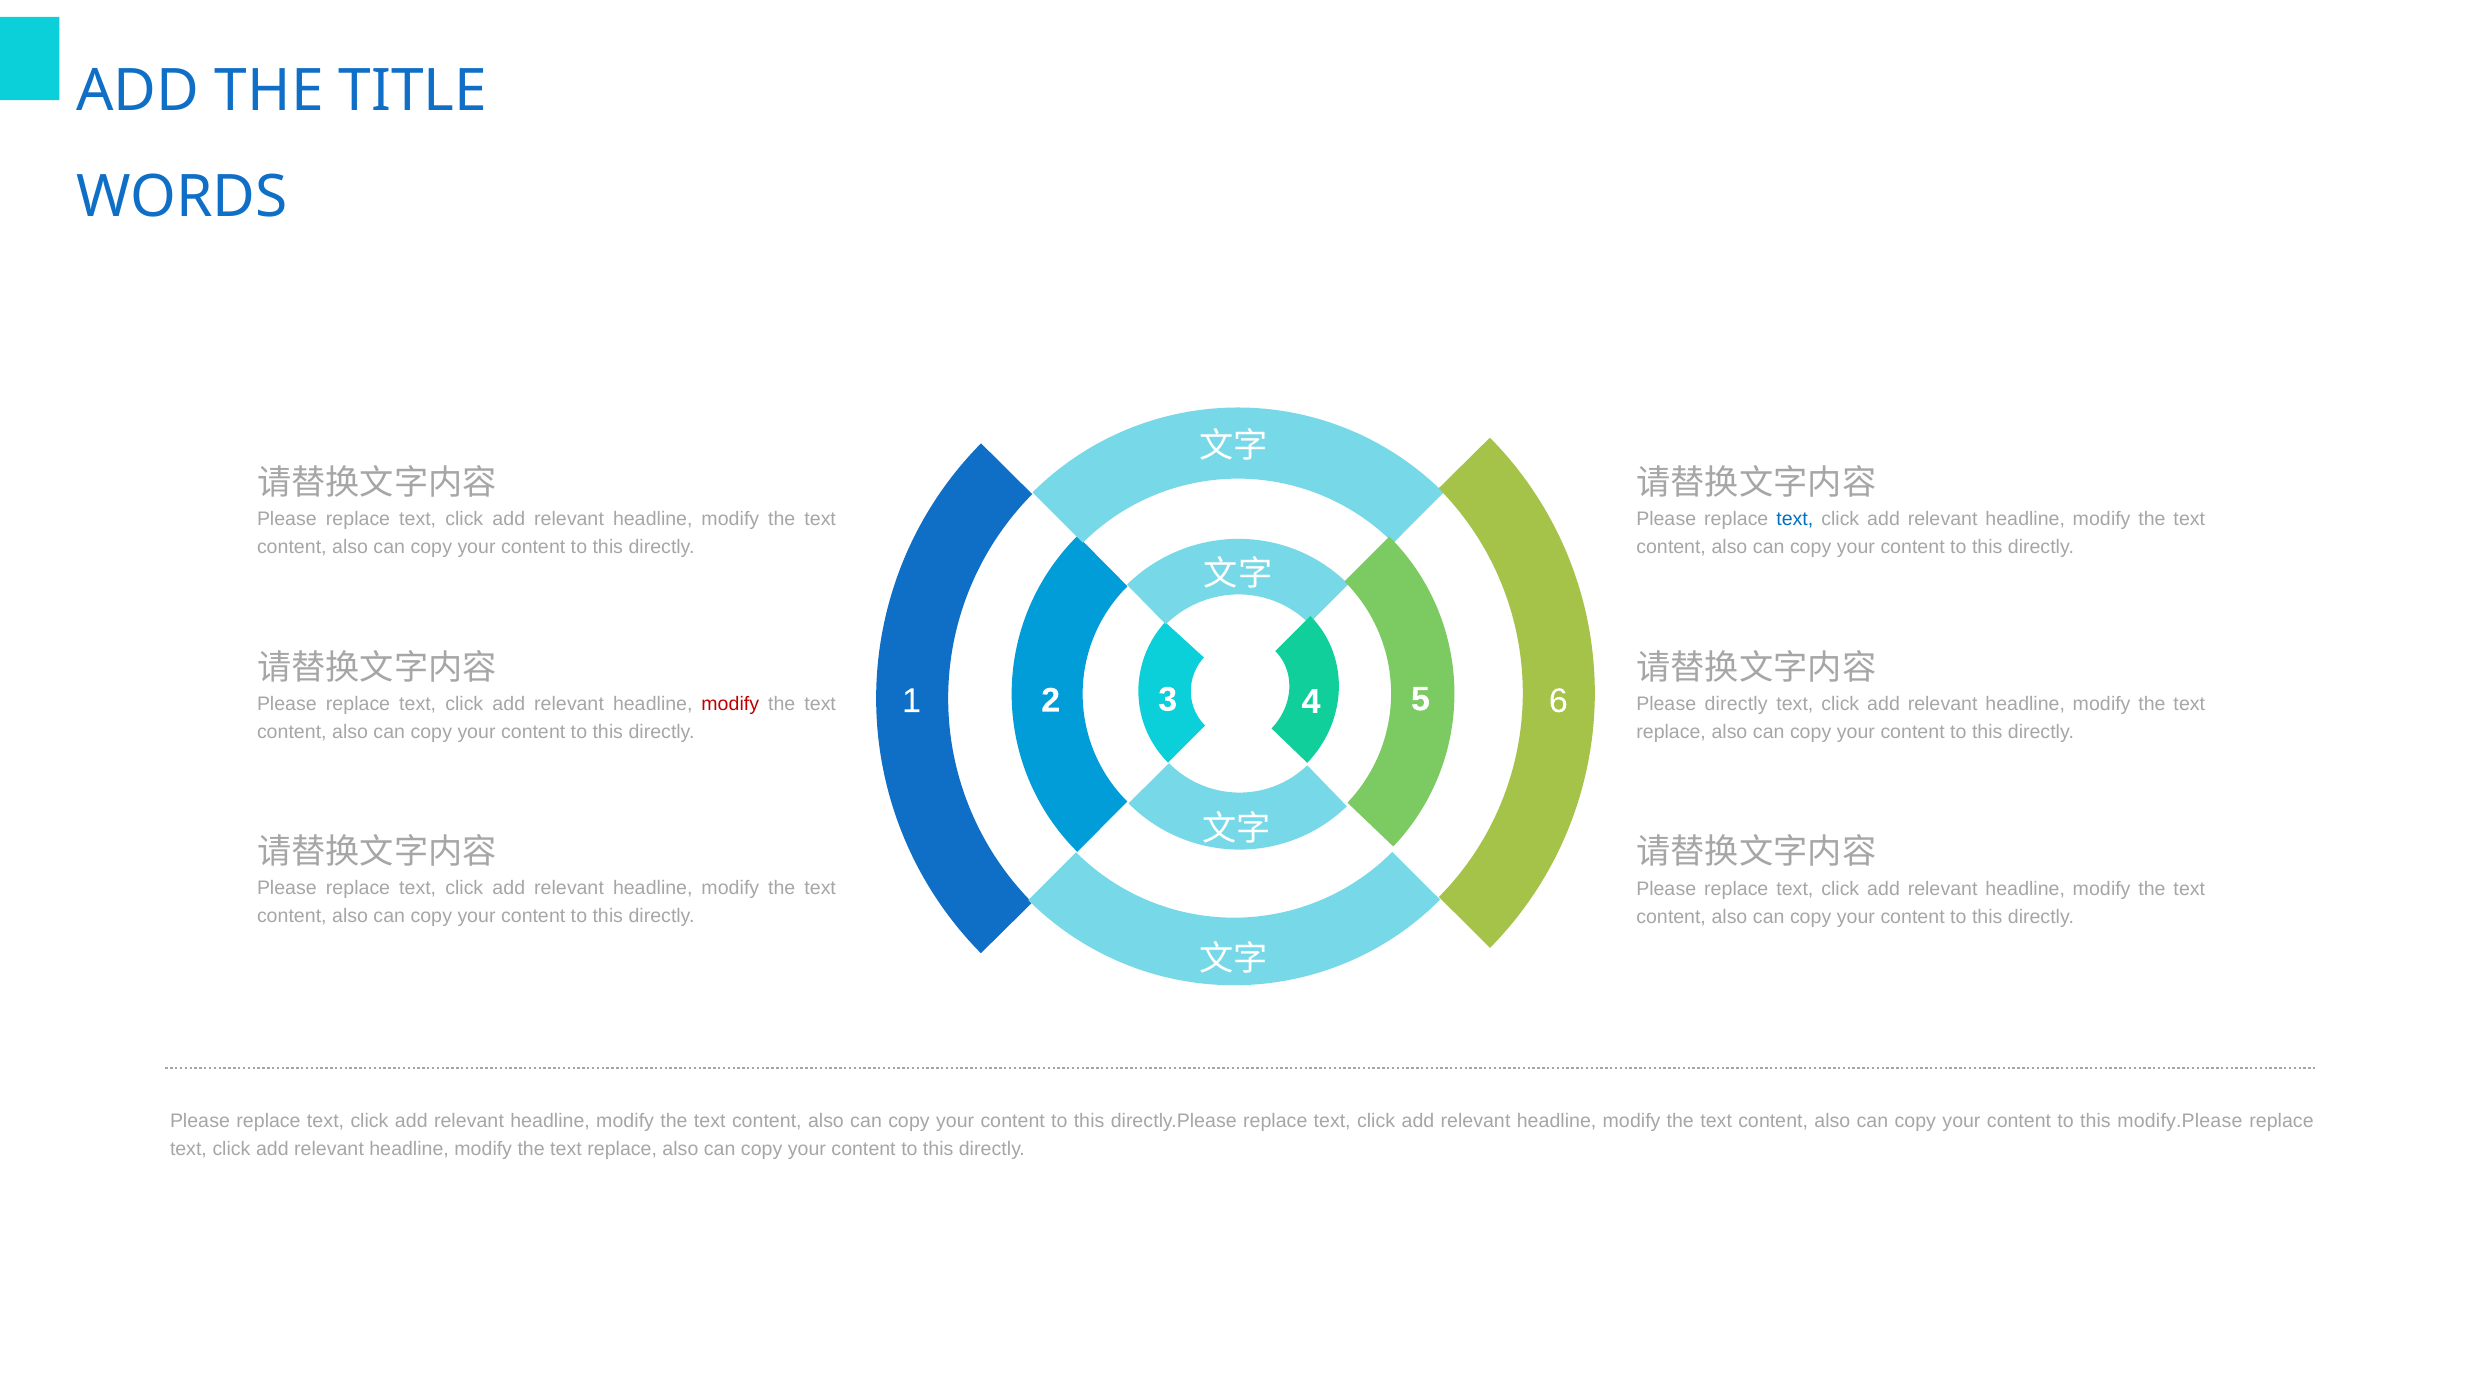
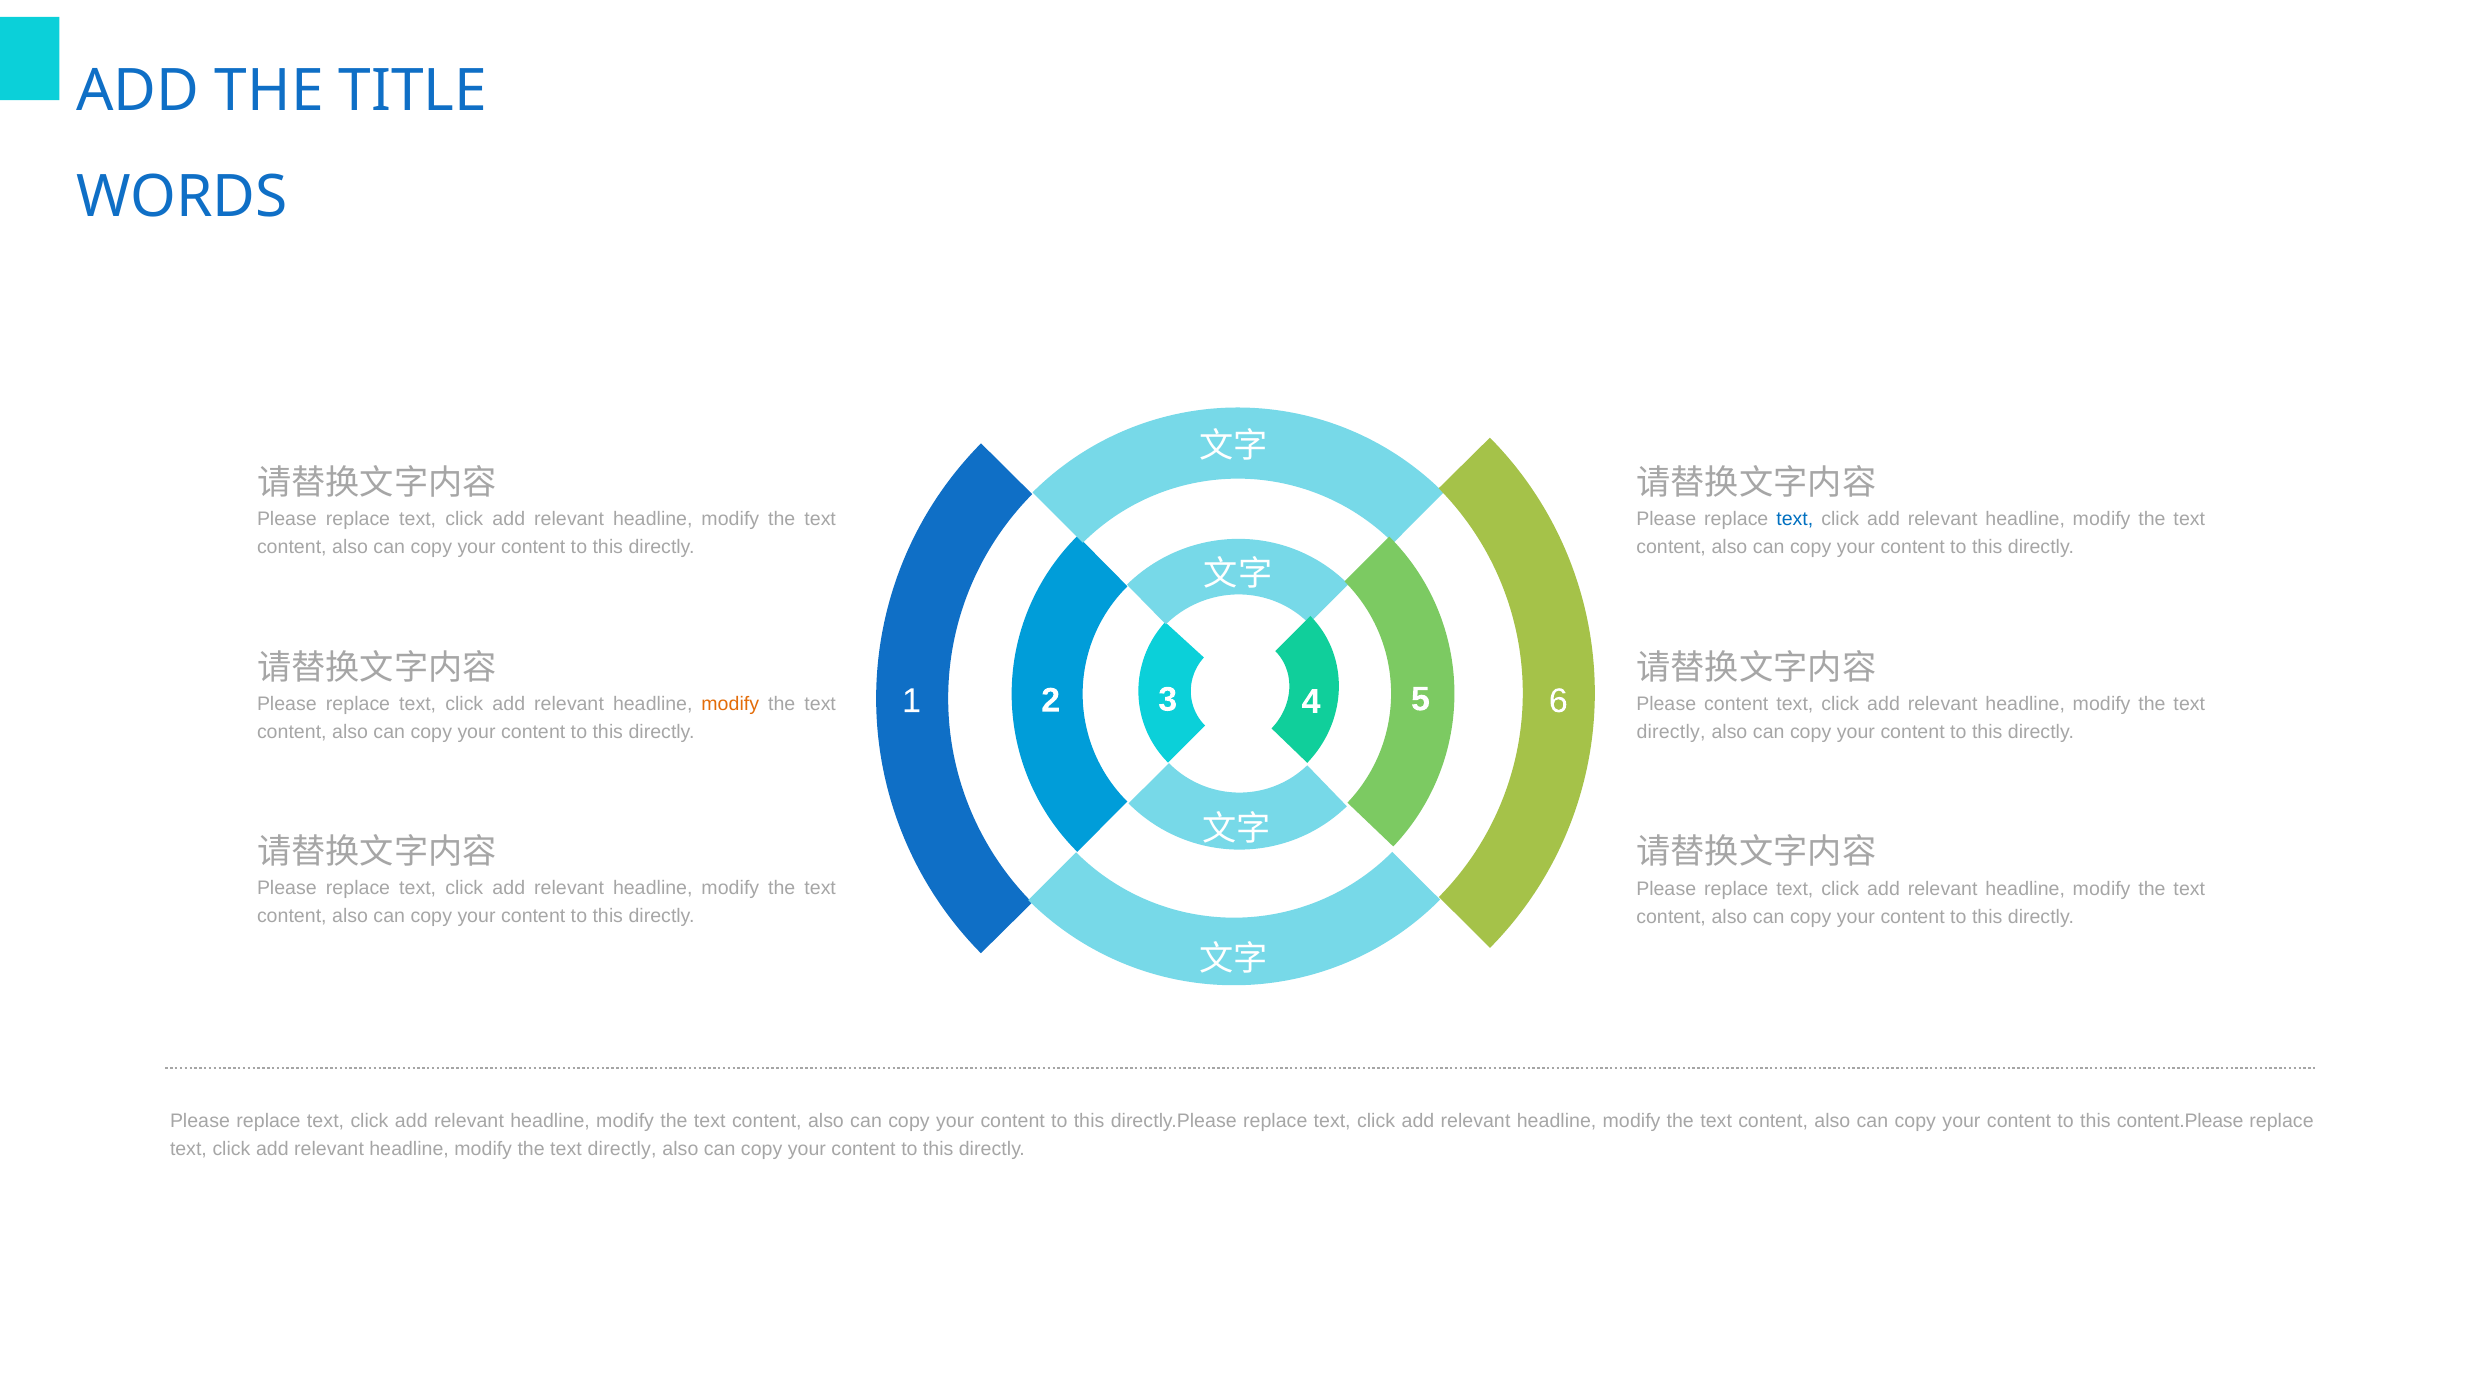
modify at (730, 704) colour: red -> orange
Please directly: directly -> content
replace at (1671, 732): replace -> directly
modify.Please: modify.Please -> content.Please
replace at (622, 1148): replace -> directly
